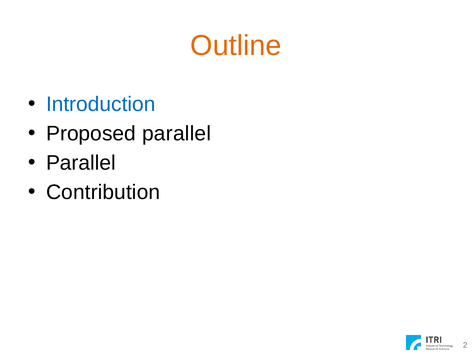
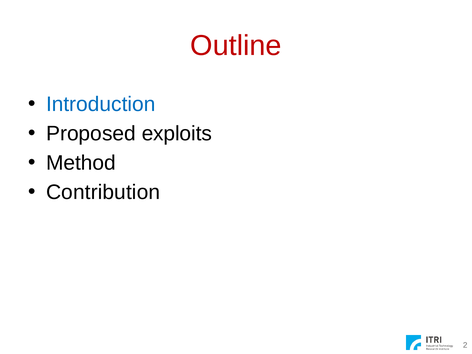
Outline colour: orange -> red
Proposed parallel: parallel -> exploits
Parallel at (81, 163): Parallel -> Method
